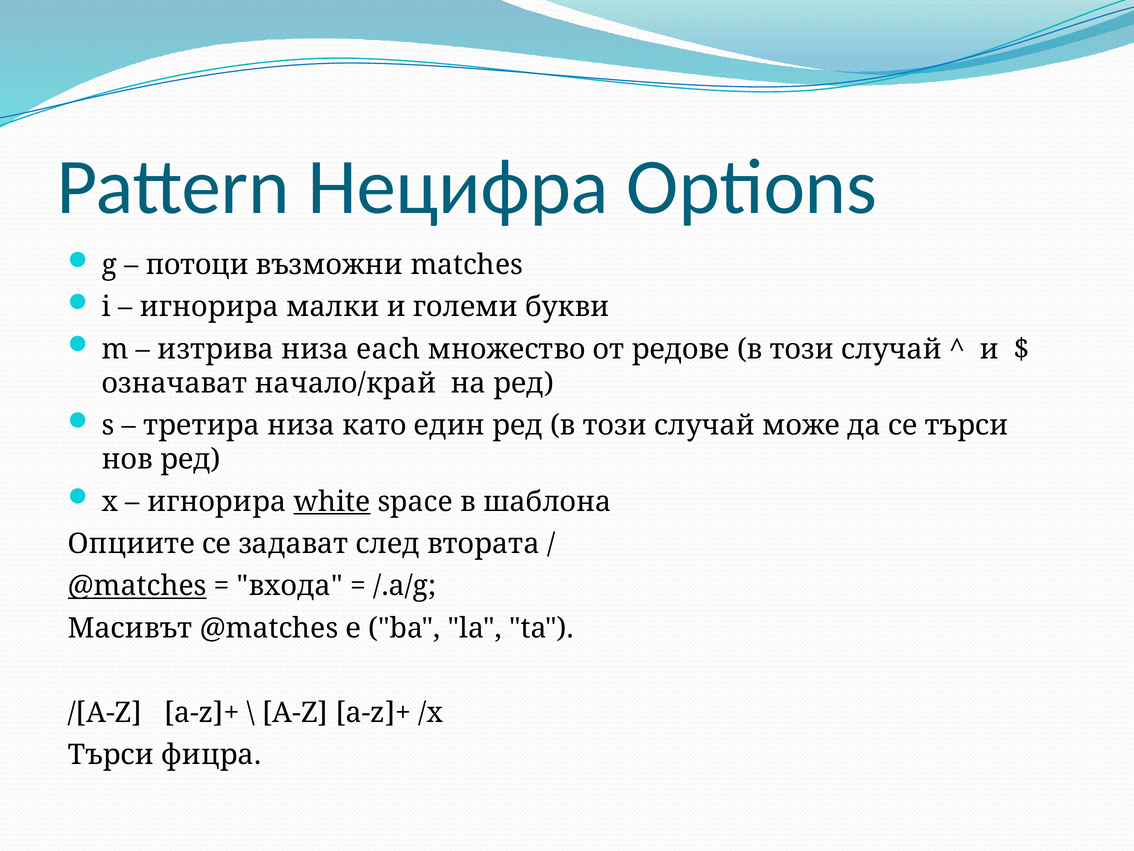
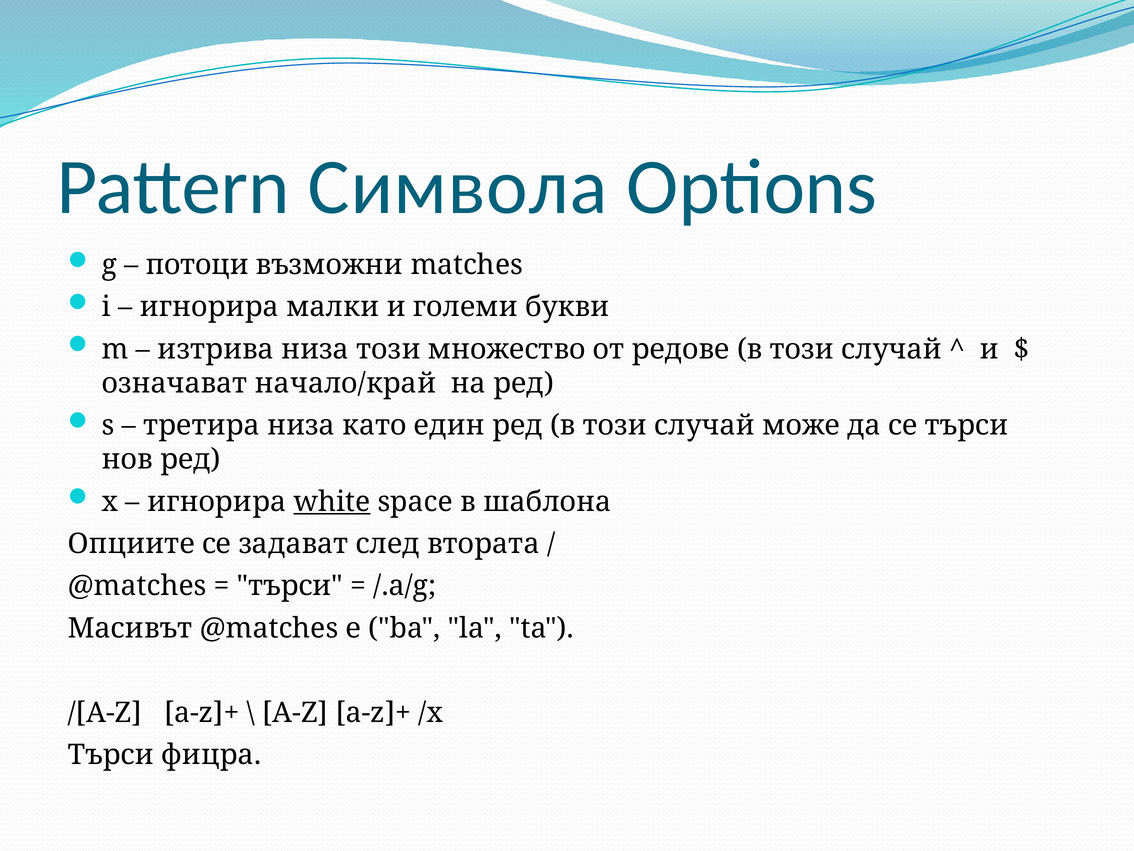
Нецифра: Нецифра -> Символа
низа each: each -> този
@matches at (137, 586) underline: present -> none
входа at (290, 586): входа -> търси
